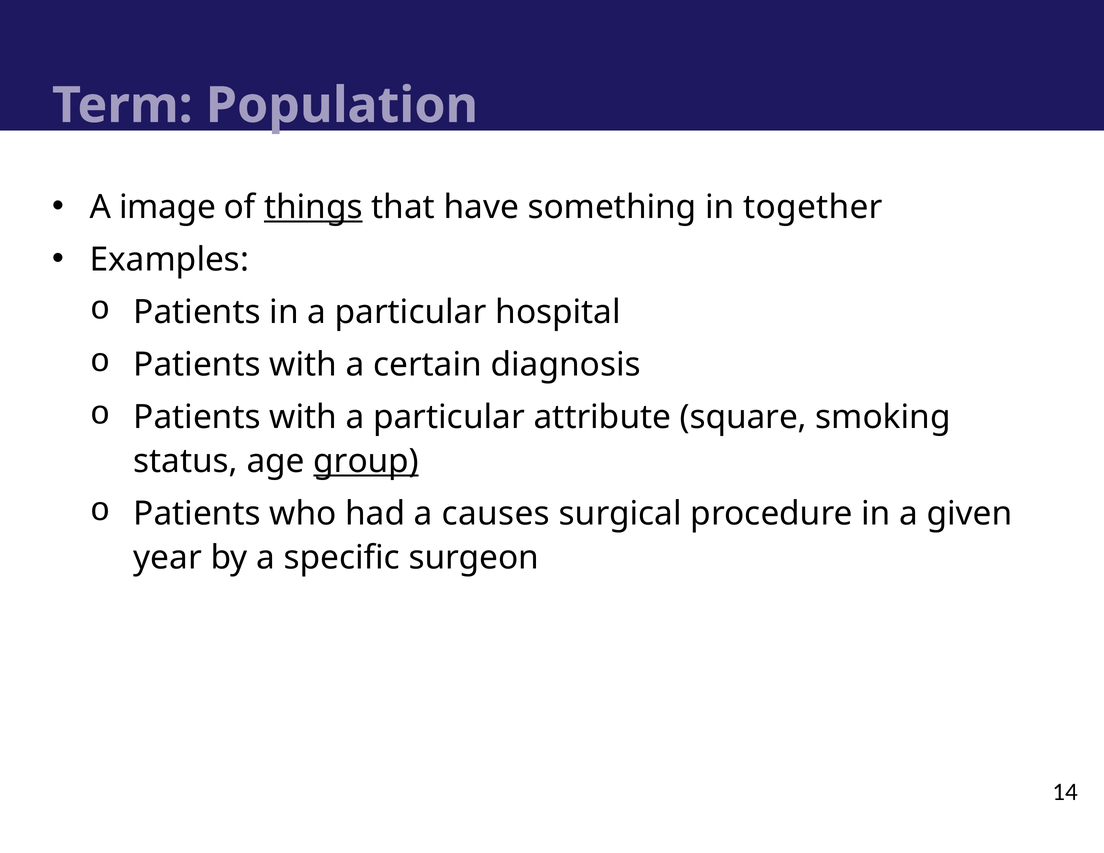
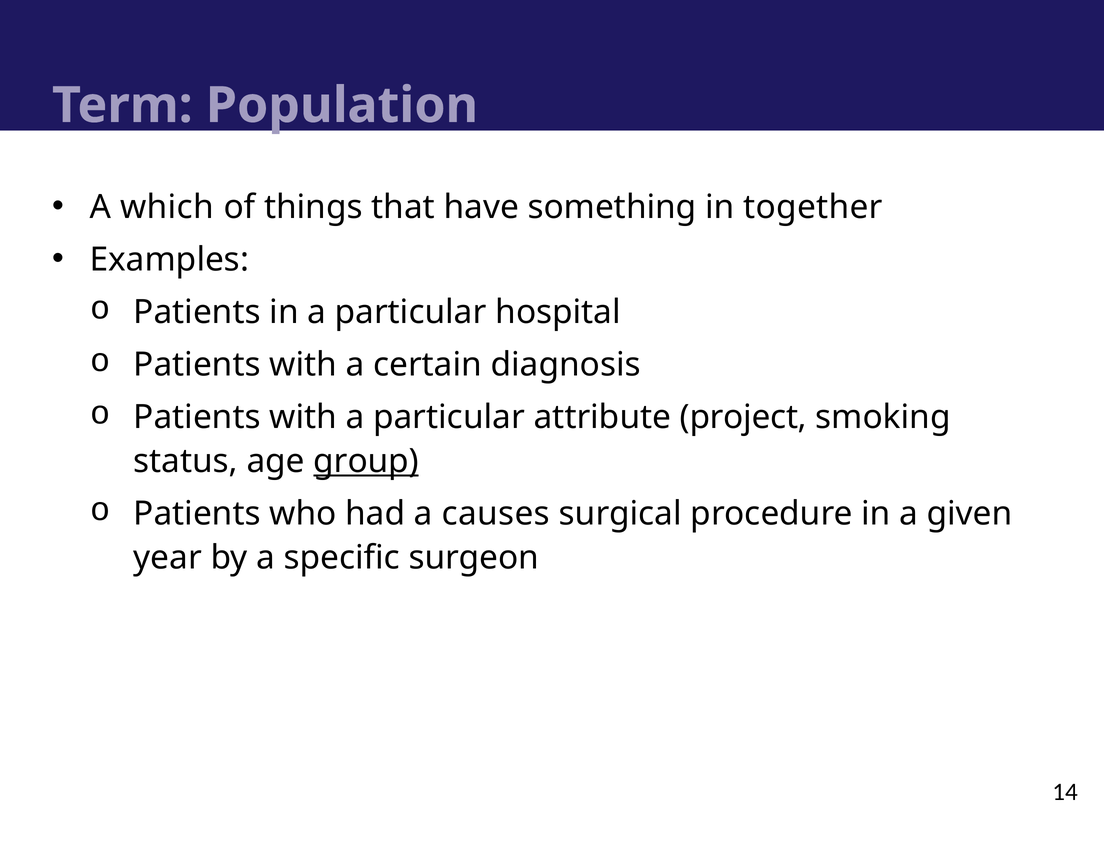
image: image -> which
things underline: present -> none
square: square -> project
